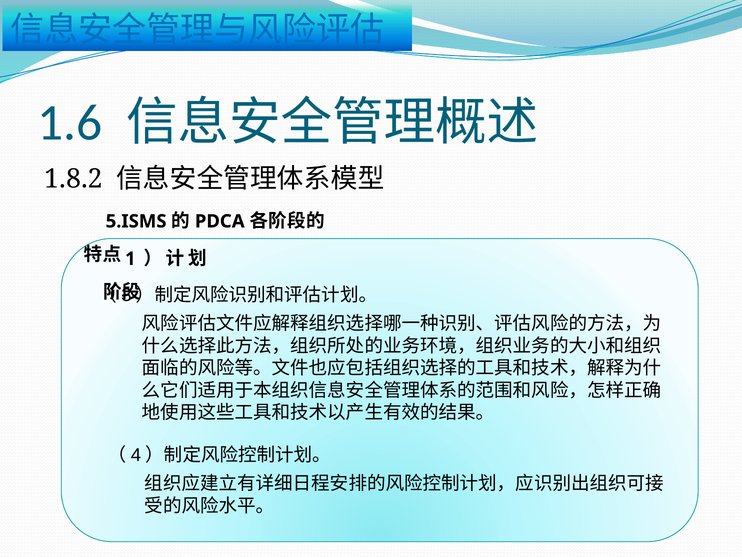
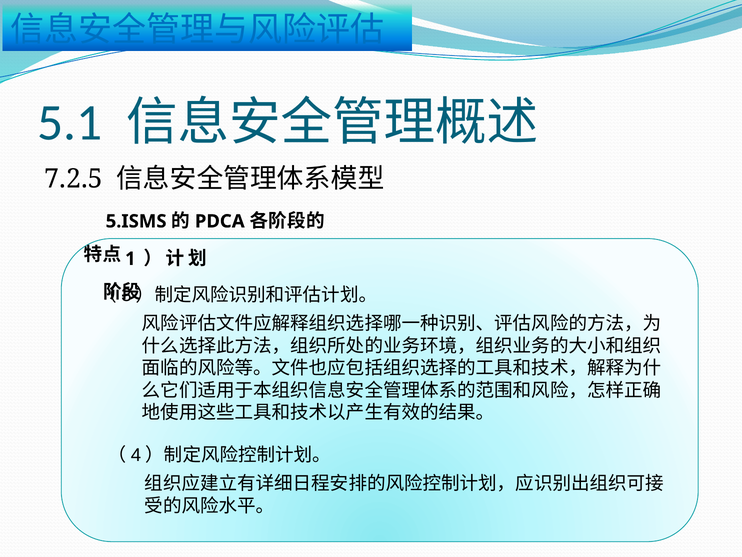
1.6: 1.6 -> 5.1
1.8.2: 1.8.2 -> 7.2.5
